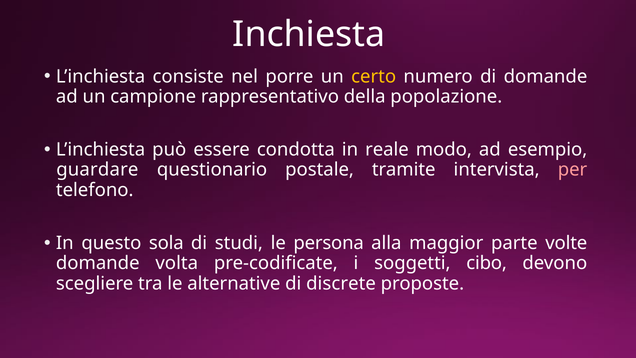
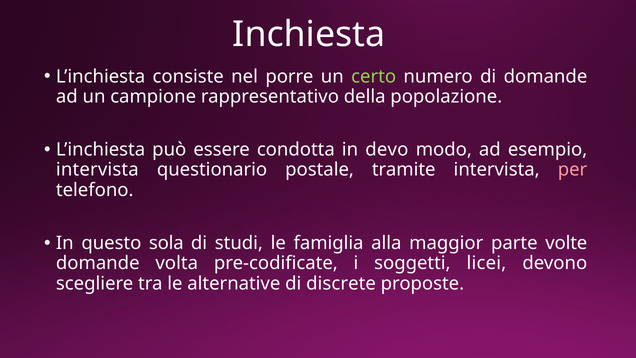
certo colour: yellow -> light green
reale: reale -> devo
guardare at (97, 170): guardare -> intervista
persona: persona -> famiglia
cibo: cibo -> licei
